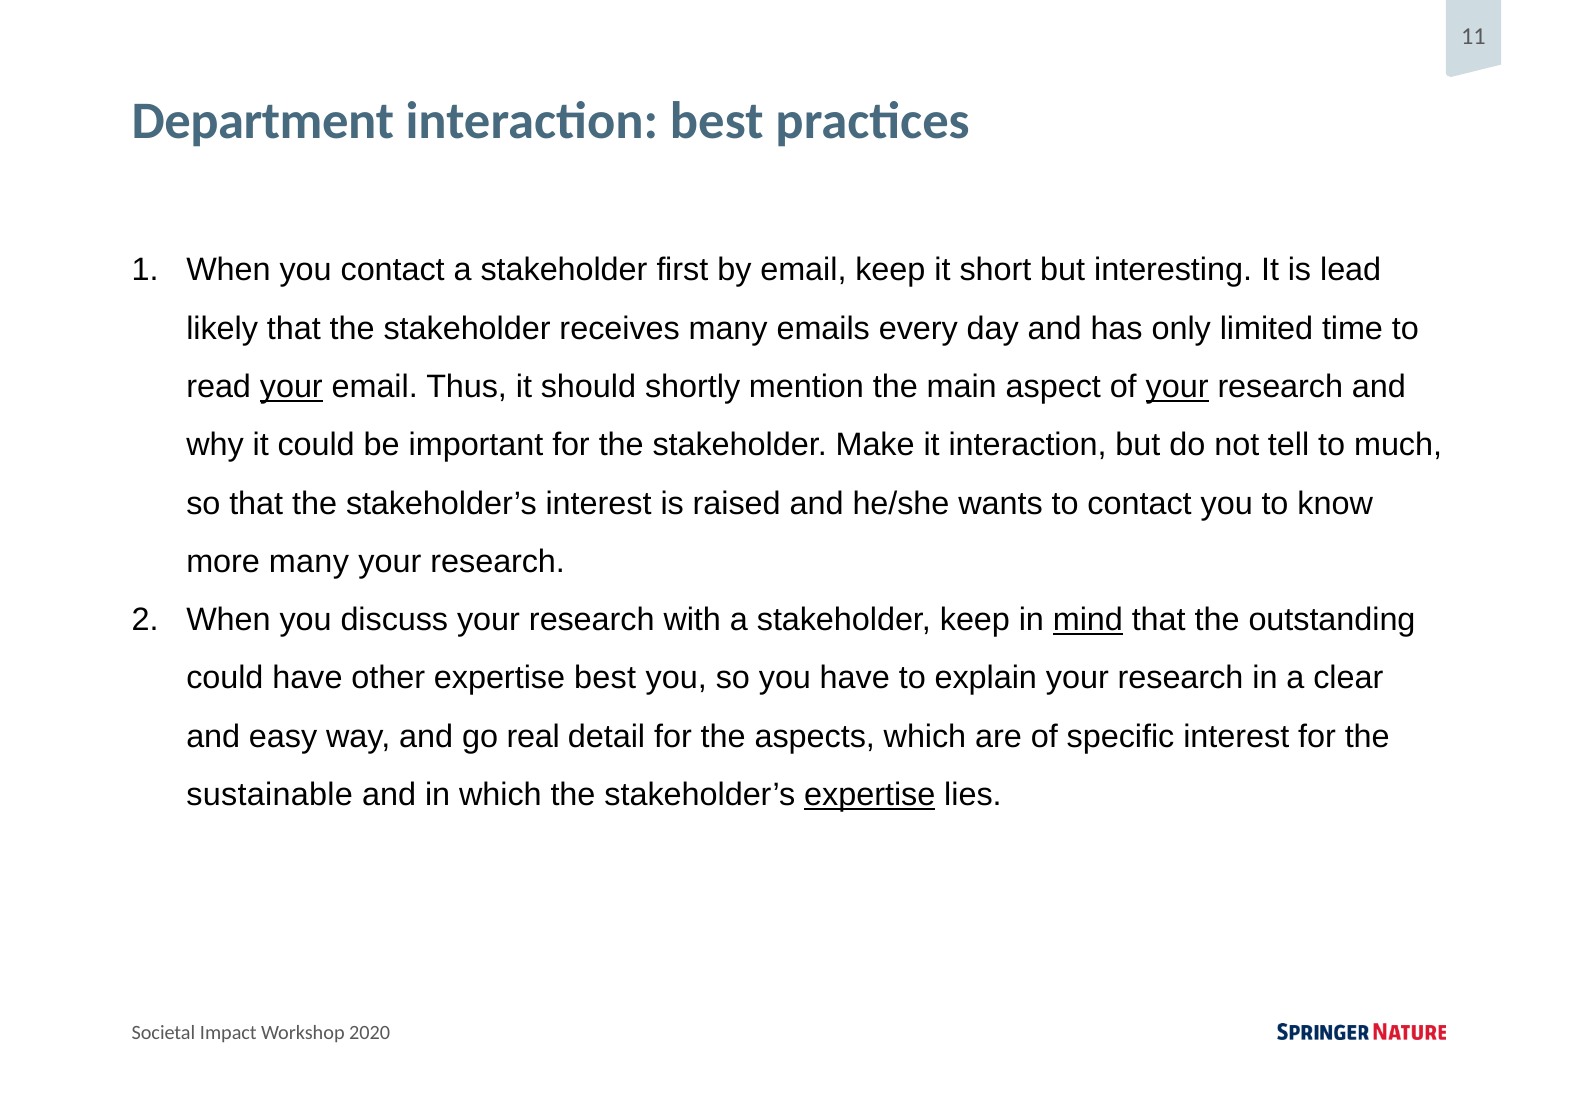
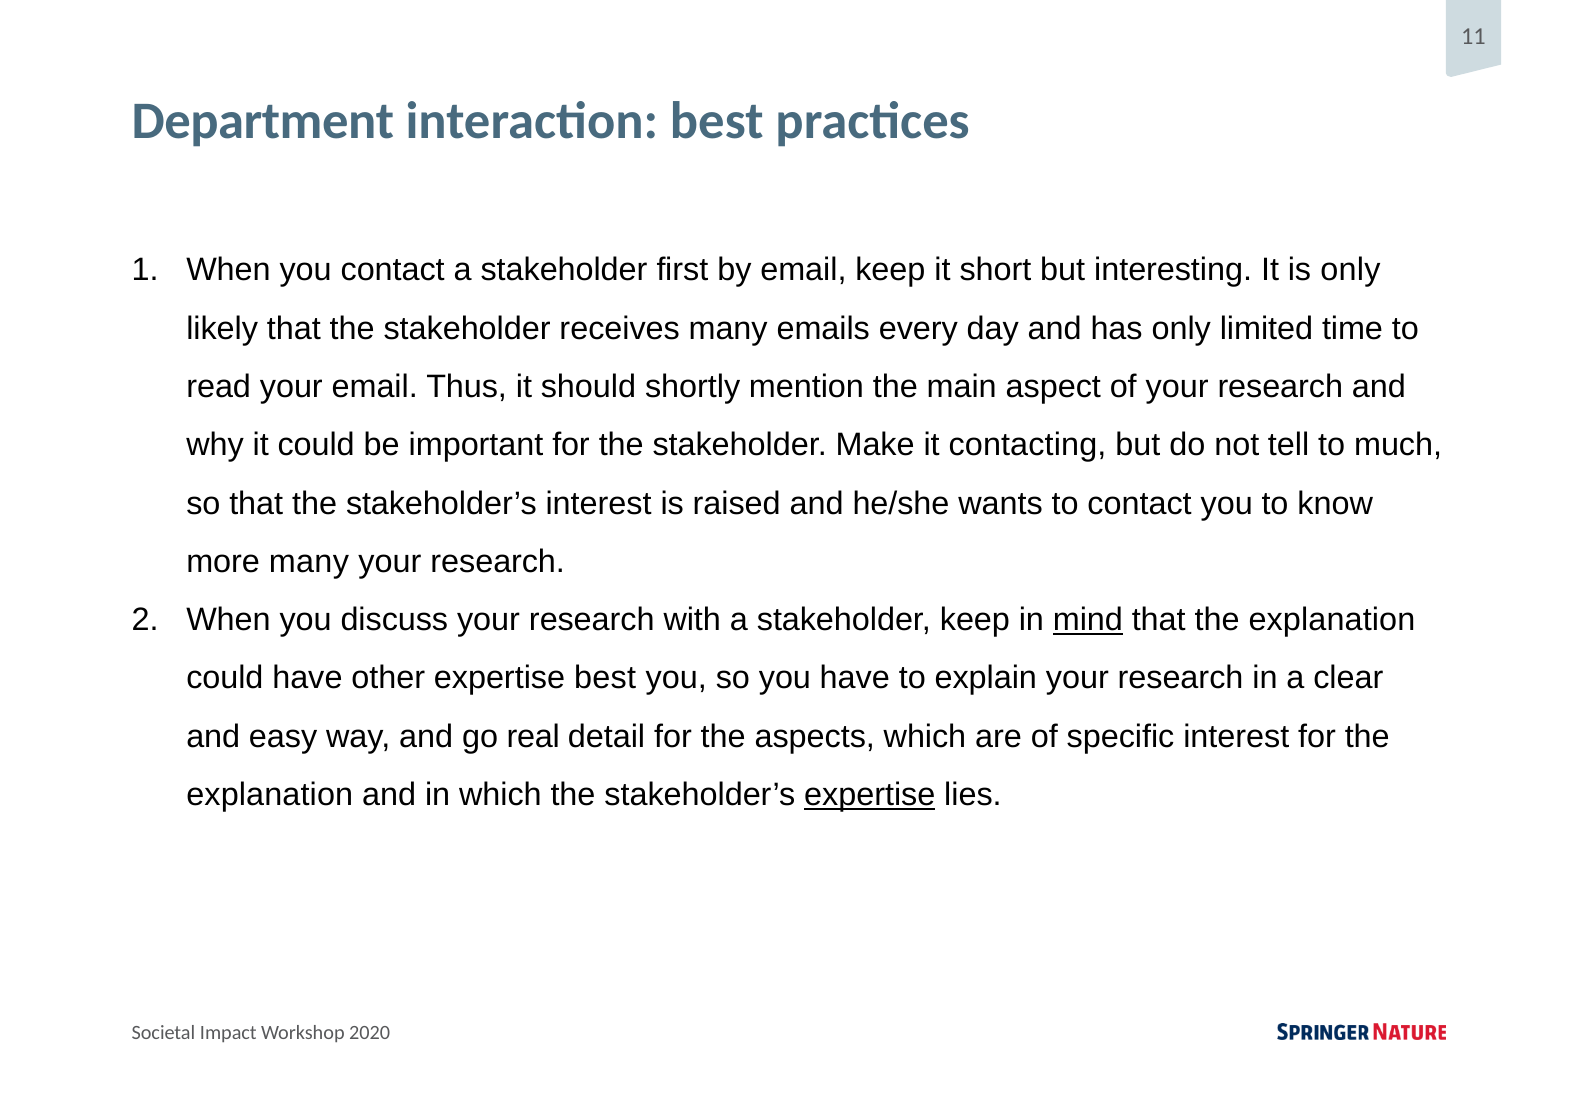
is lead: lead -> only
your at (291, 387) underline: present -> none
your at (1177, 387) underline: present -> none
it interaction: interaction -> contacting
that the outstanding: outstanding -> explanation
sustainable at (270, 795): sustainable -> explanation
